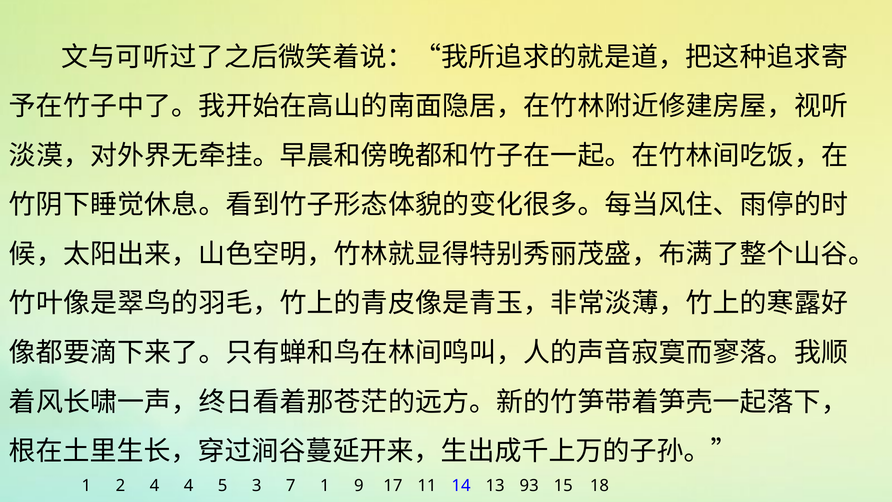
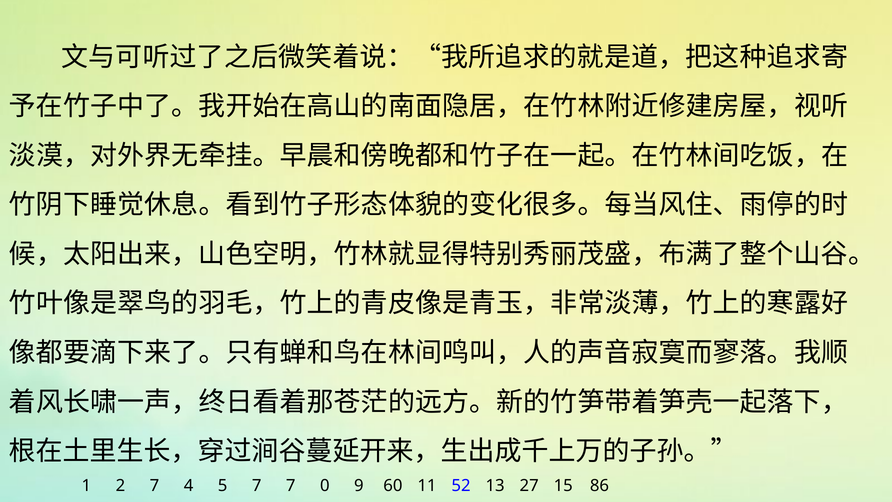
2 4: 4 -> 7
5 3: 3 -> 7
7 1: 1 -> 0
17: 17 -> 60
14: 14 -> 52
93: 93 -> 27
18: 18 -> 86
